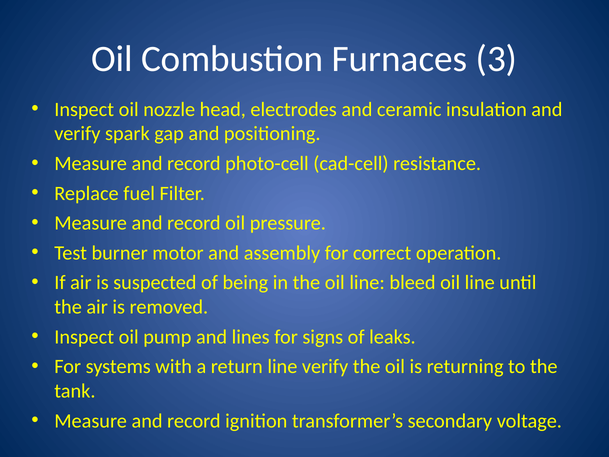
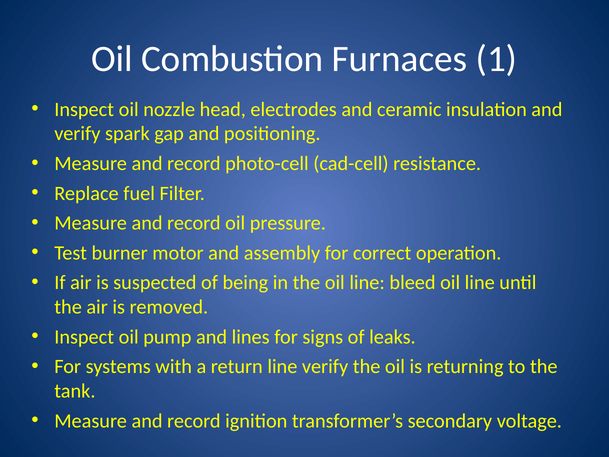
3: 3 -> 1
